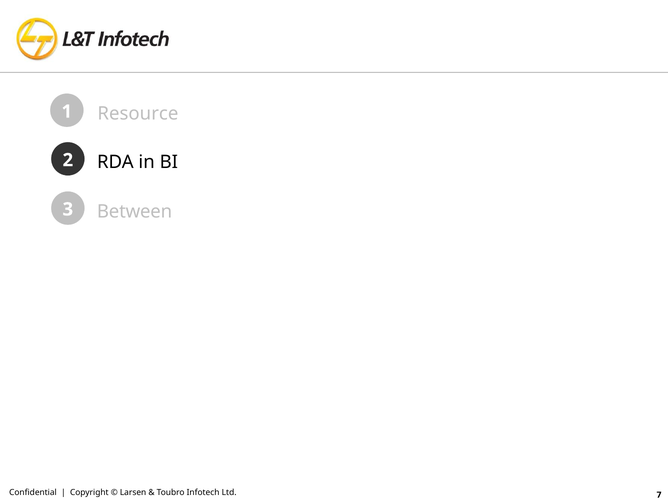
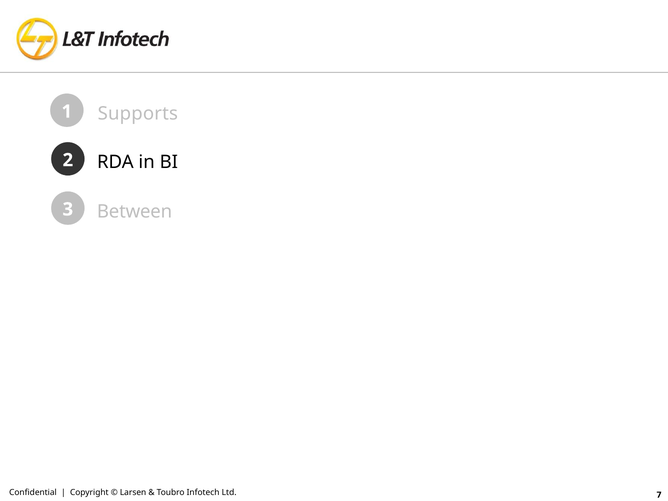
Resource: Resource -> Supports
